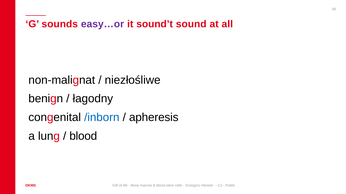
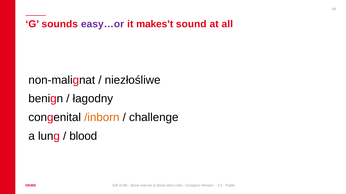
sound’t: sound’t -> makes’t
/inborn colour: blue -> orange
apheresis: apheresis -> challenge
